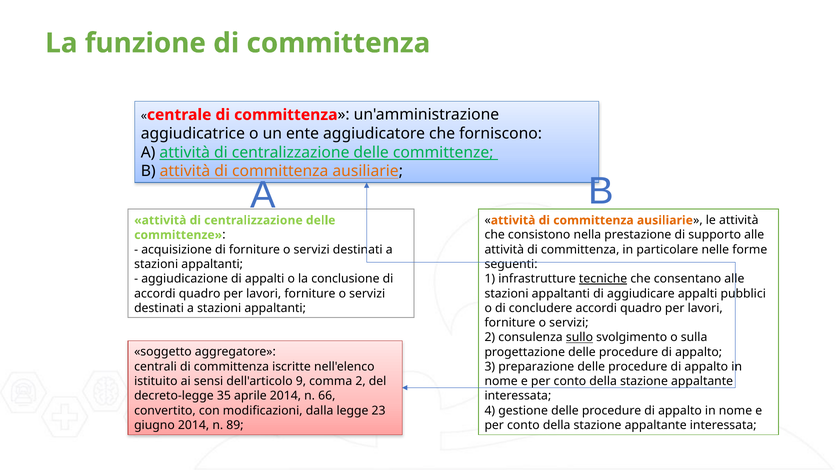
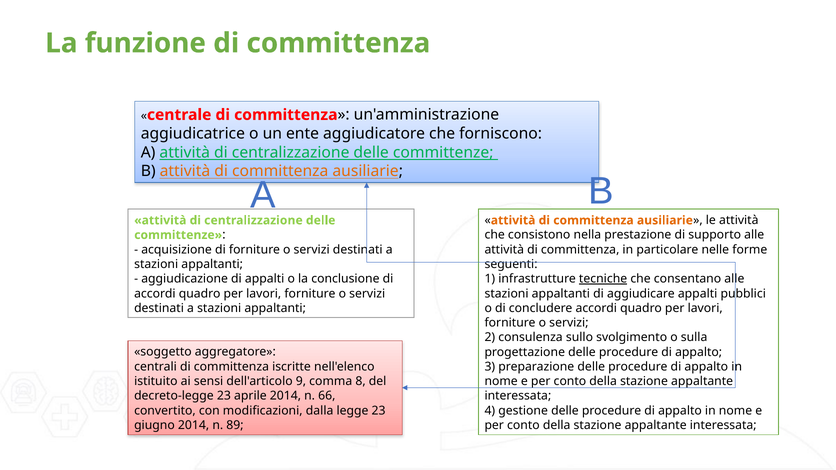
sullo underline: present -> none
comma 2: 2 -> 8
decreto-legge 35: 35 -> 23
